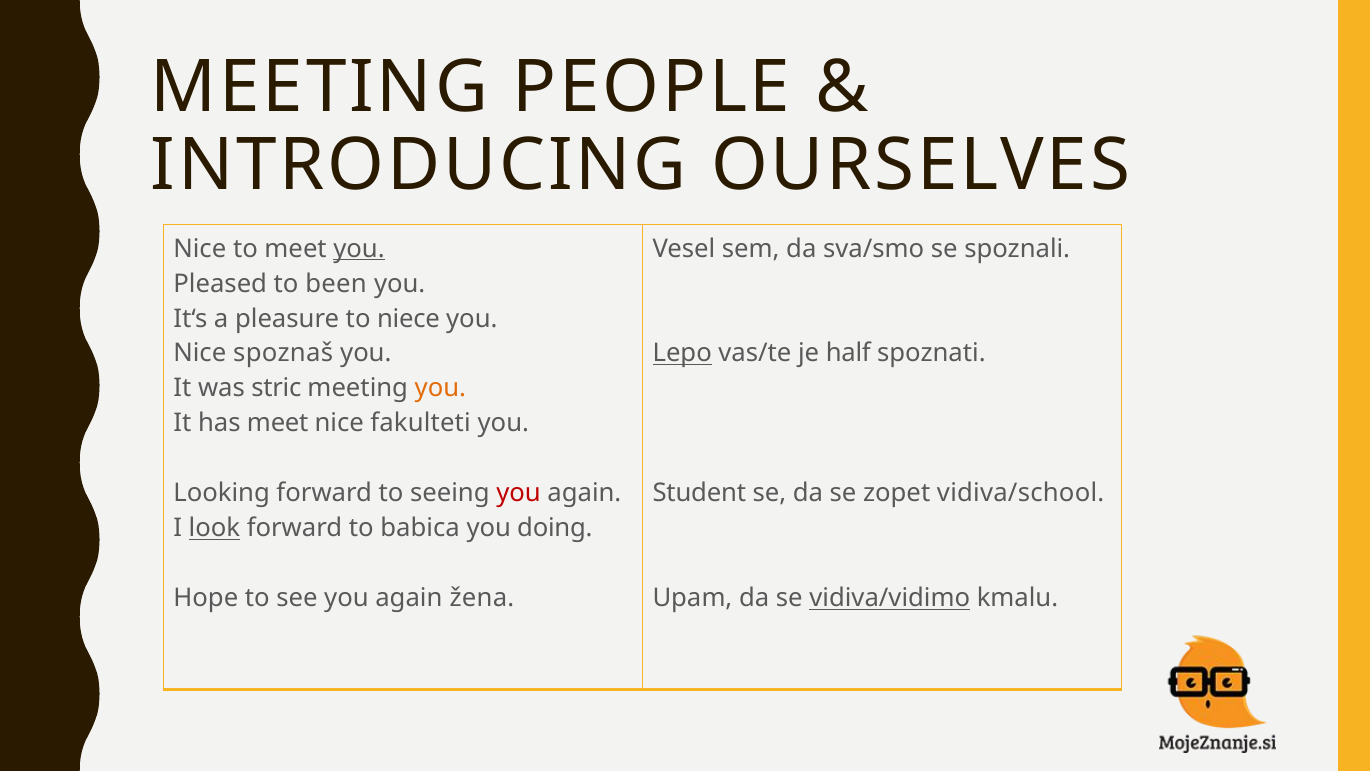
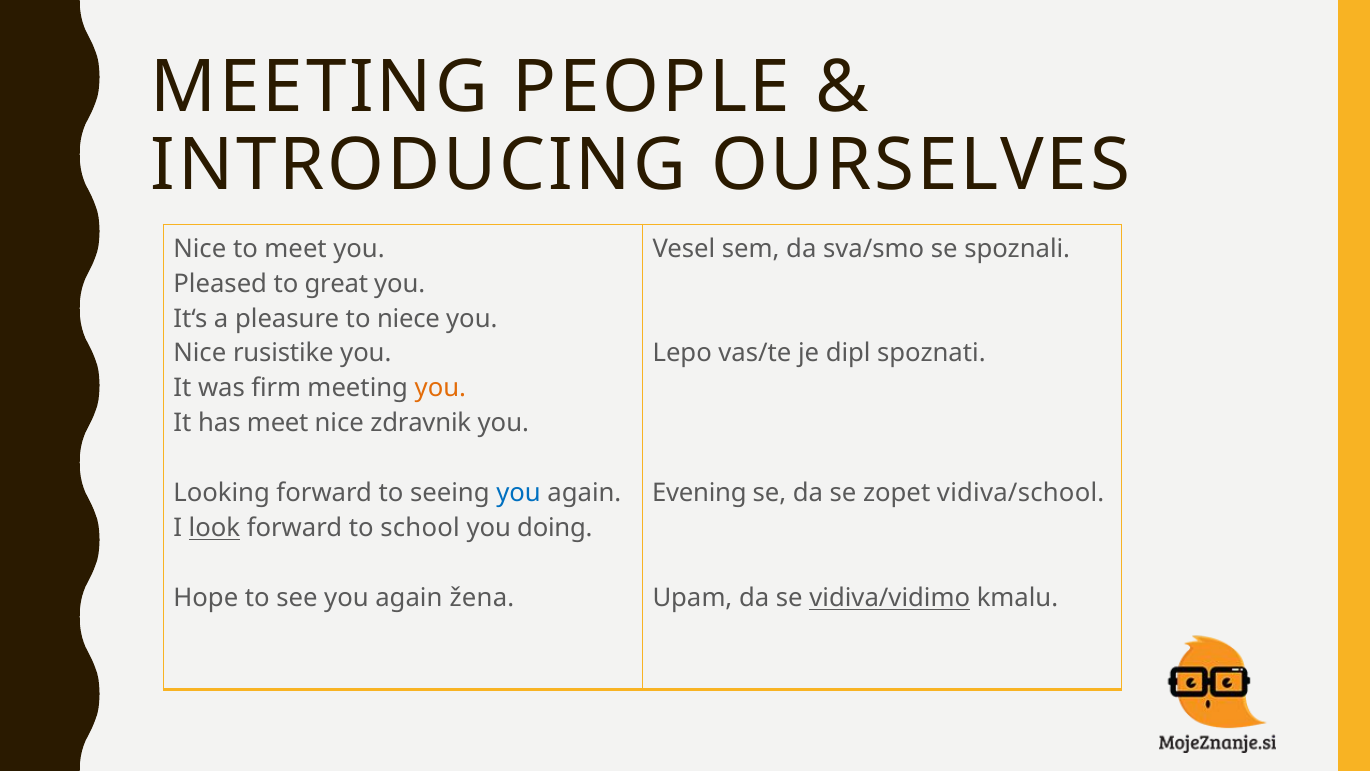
you at (359, 248) underline: present -> none
been: been -> great
spoznaš: spoznaš -> rusistike
Lepo underline: present -> none
half: half -> dipl
stric: stric -> firm
fakulteti: fakulteti -> zdravnik
you at (519, 493) colour: red -> blue
Student: Student -> Evening
babica: babica -> school
